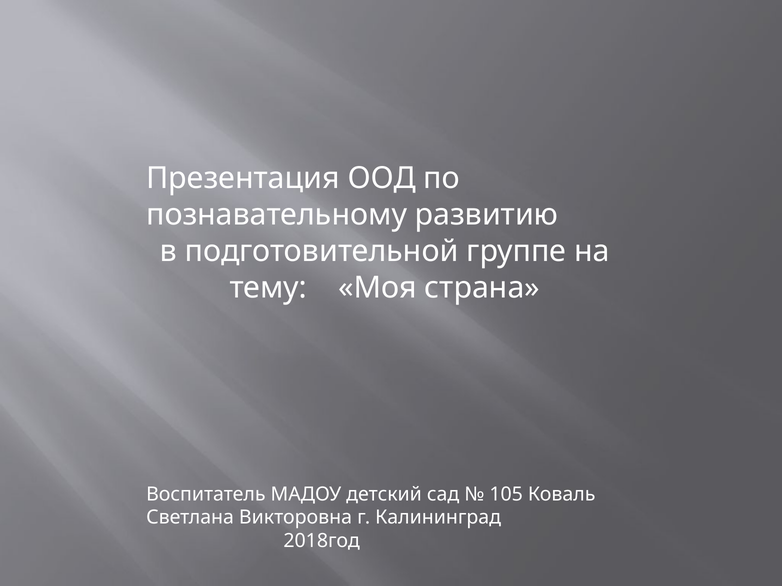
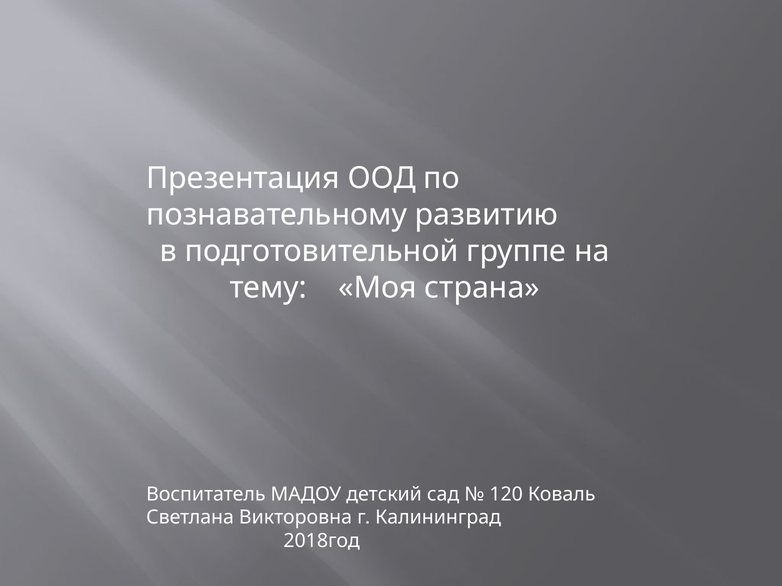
105: 105 -> 120
